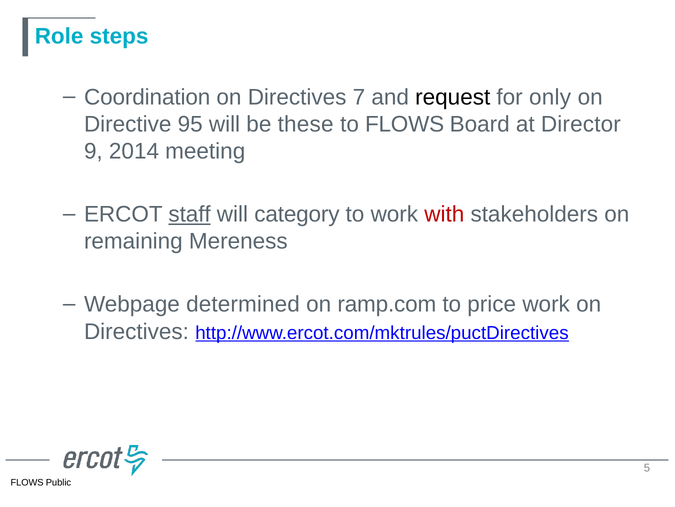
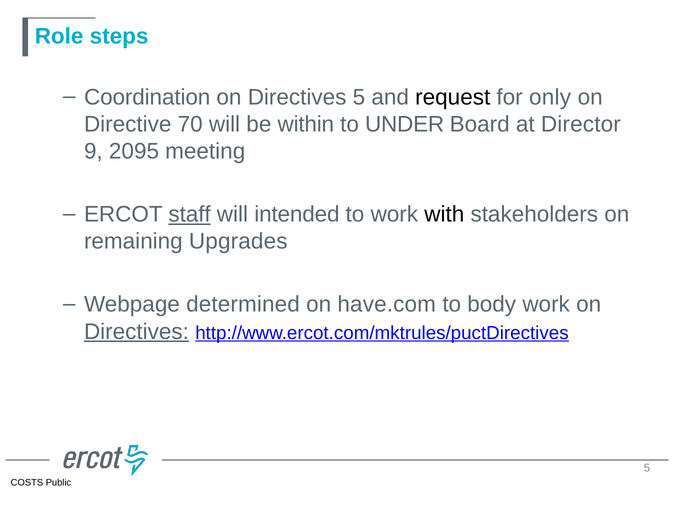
Directives 7: 7 -> 5
95: 95 -> 70
these: these -> within
to FLOWS: FLOWS -> UNDER
2014: 2014 -> 2095
category: category -> intended
with colour: red -> black
Mereness: Mereness -> Upgrades
ramp.com: ramp.com -> have.com
price: price -> body
Directives at (136, 331) underline: none -> present
FLOWS at (27, 482): FLOWS -> COSTS
